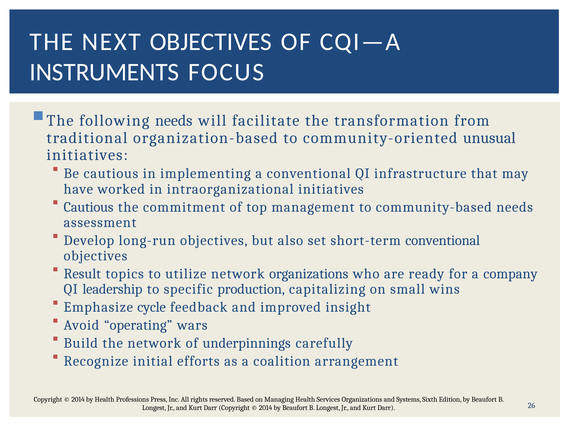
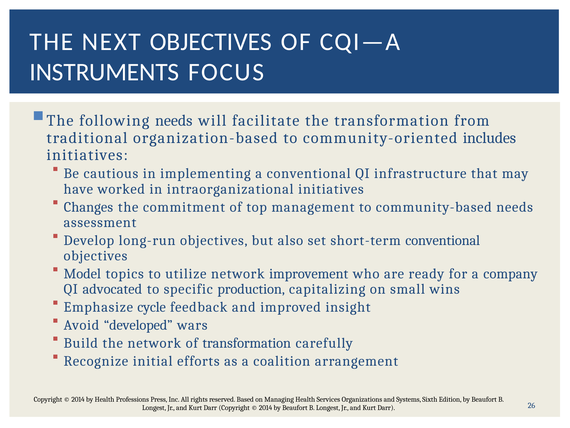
unusual: unusual -> includes
Cautious at (89, 207): Cautious -> Changes
Result: Result -> Model
network organizations: organizations -> improvement
leadership: leadership -> advocated
operating: operating -> developed
of underpinnings: underpinnings -> transformation
